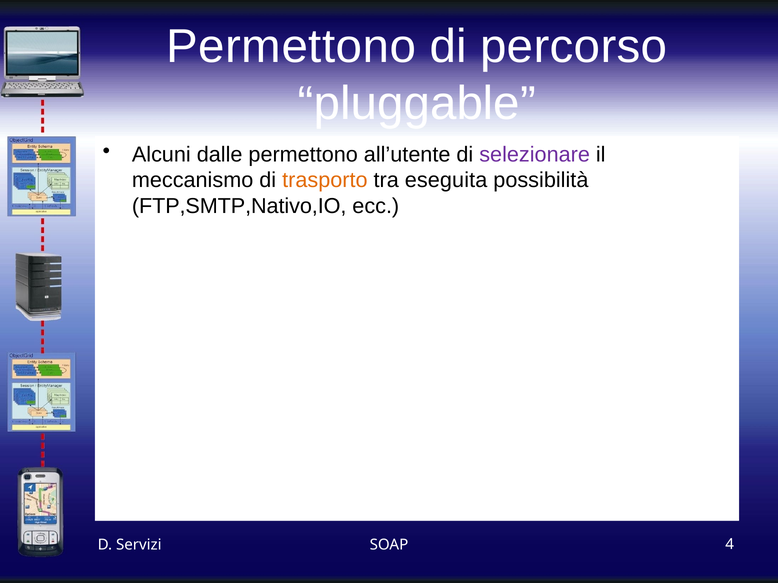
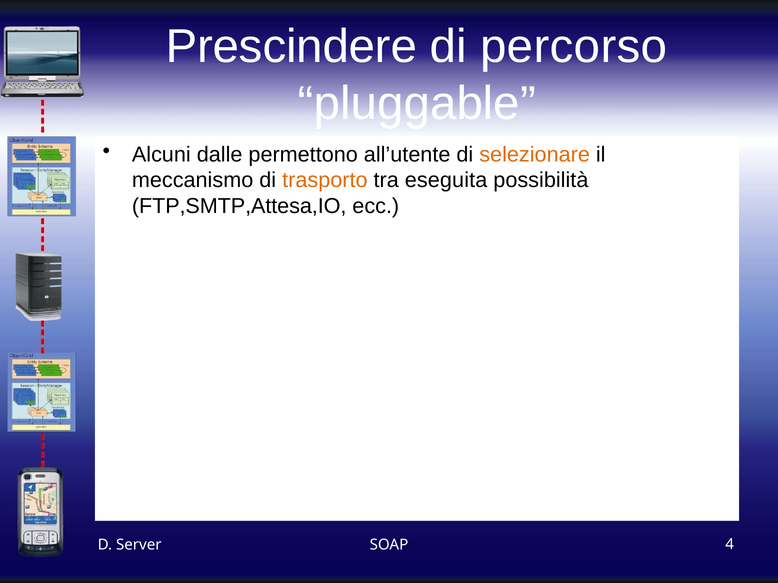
Permettono at (291, 47): Permettono -> Prescindere
selezionare colour: purple -> orange
FTP,SMTP,Nativo,IO: FTP,SMTP,Nativo,IO -> FTP,SMTP,Attesa,IO
Servizi: Servizi -> Server
